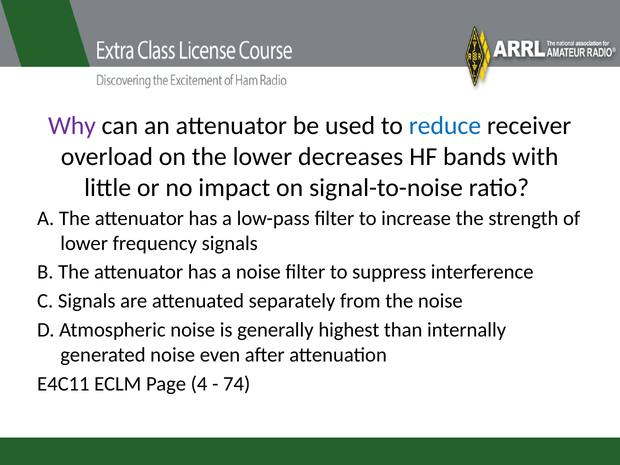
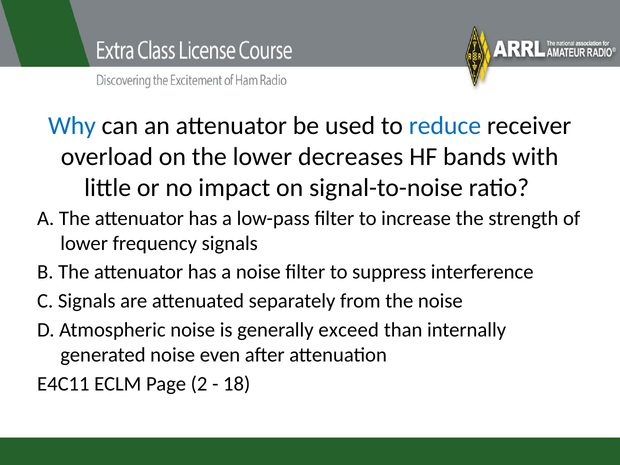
Why colour: purple -> blue
highest: highest -> exceed
4: 4 -> 2
74: 74 -> 18
